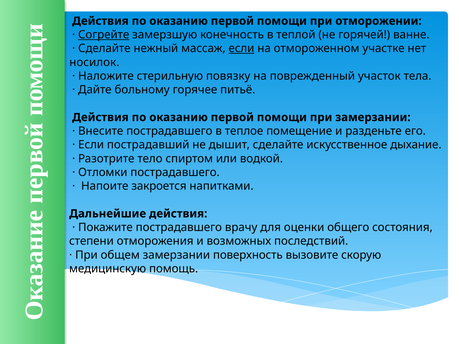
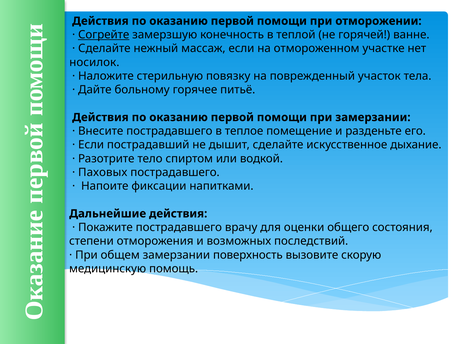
если at (241, 49) underline: present -> none
Отломки: Отломки -> Паховых
закроется: закроется -> фиксации
